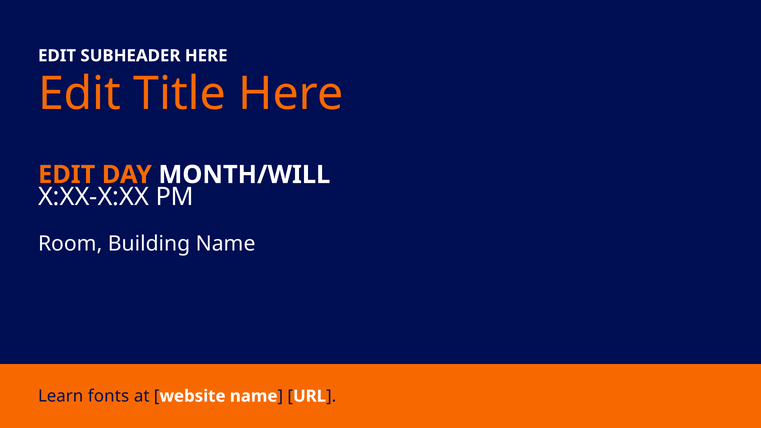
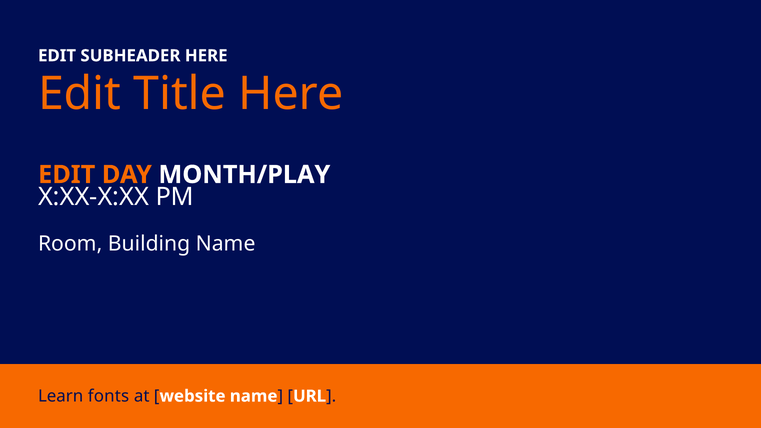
MONTH/WILL: MONTH/WILL -> MONTH/PLAY
